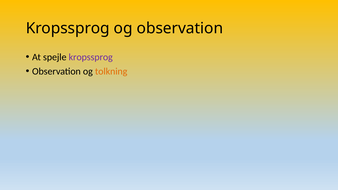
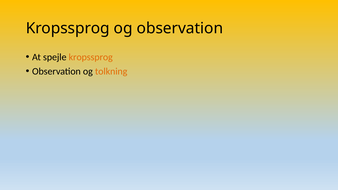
kropssprog at (91, 57) colour: purple -> orange
